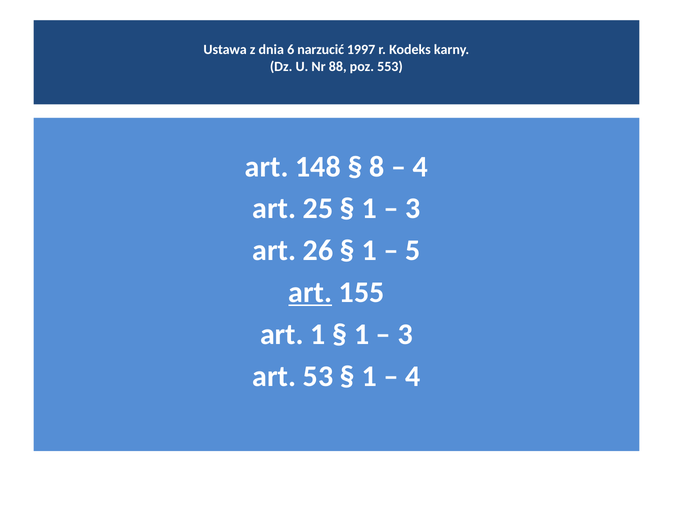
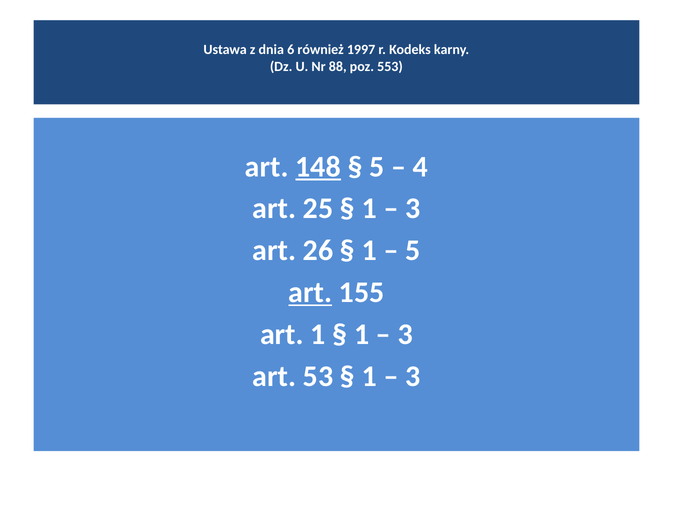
narzucić: narzucić -> również
148 underline: none -> present
8 at (377, 167): 8 -> 5
4 at (413, 376): 4 -> 3
